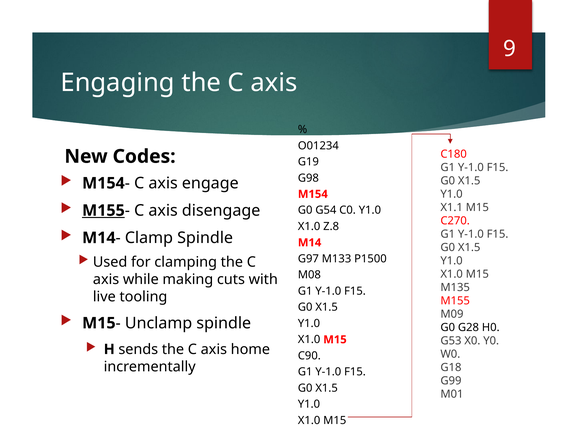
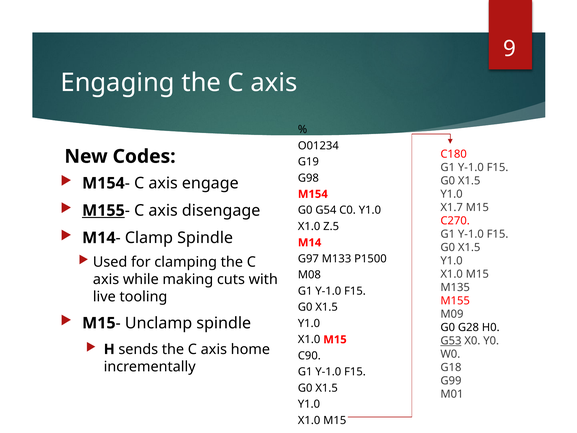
X1.1: X1.1 -> X1.7
Z.8: Z.8 -> Z.5
G53 underline: none -> present
